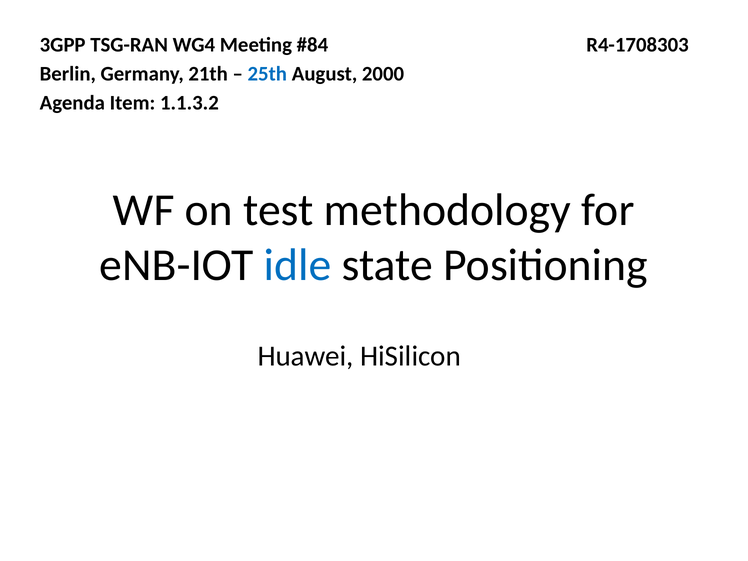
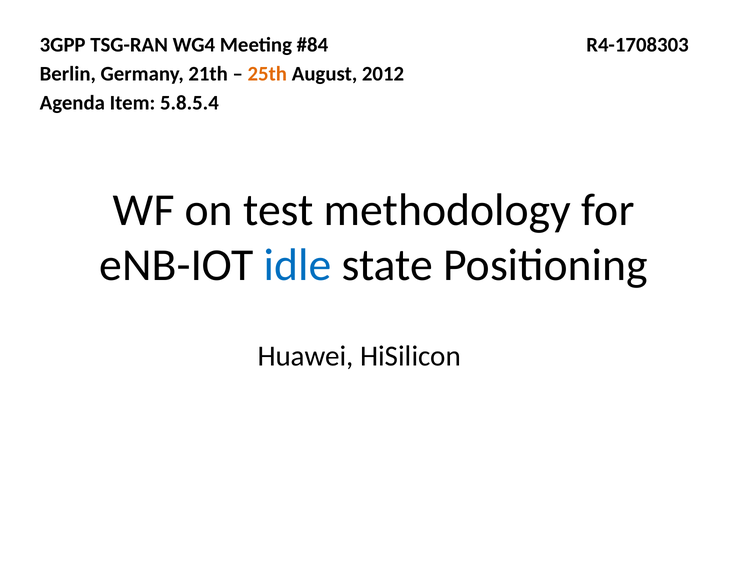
25th colour: blue -> orange
2000: 2000 -> 2012
1.1.3.2: 1.1.3.2 -> 5.8.5.4
